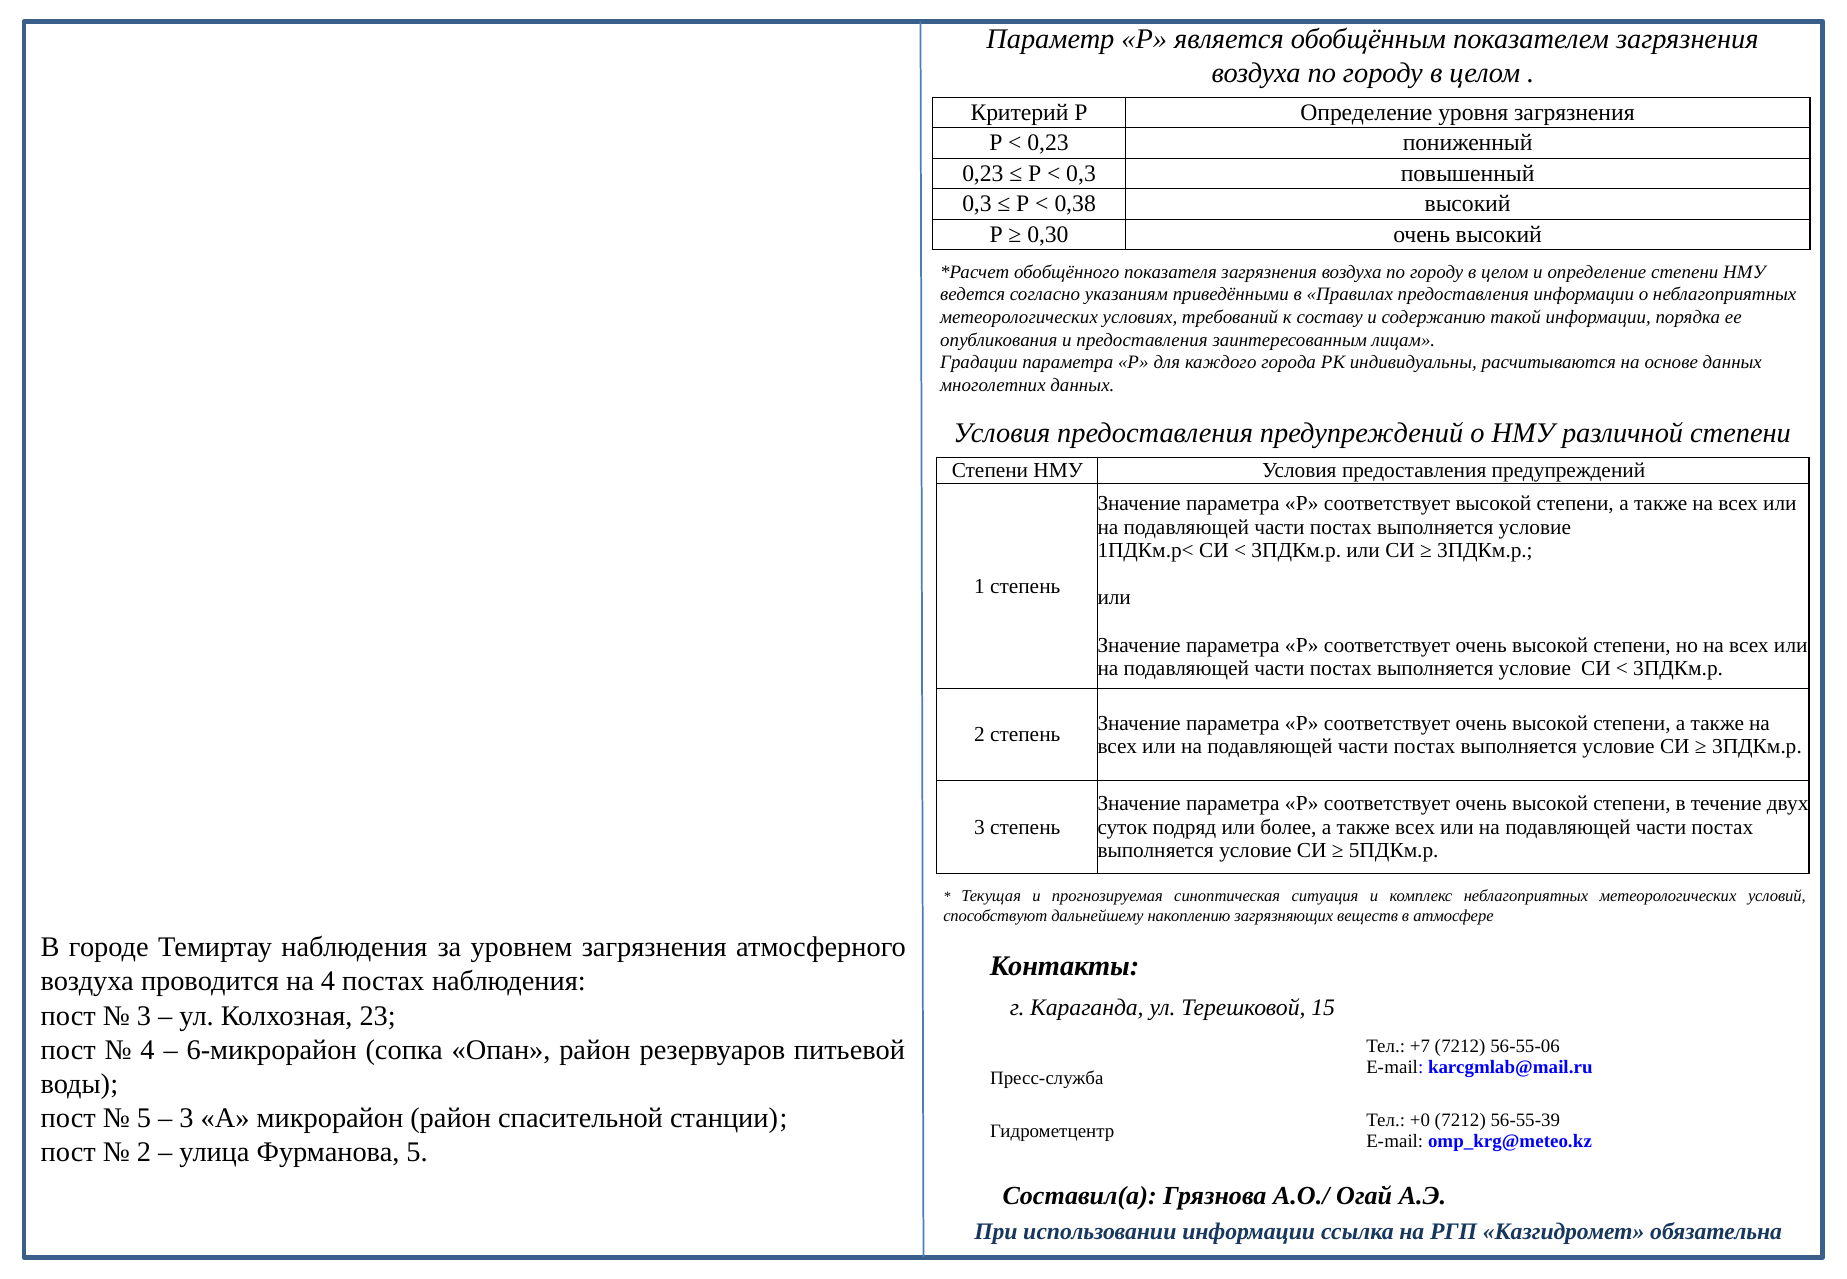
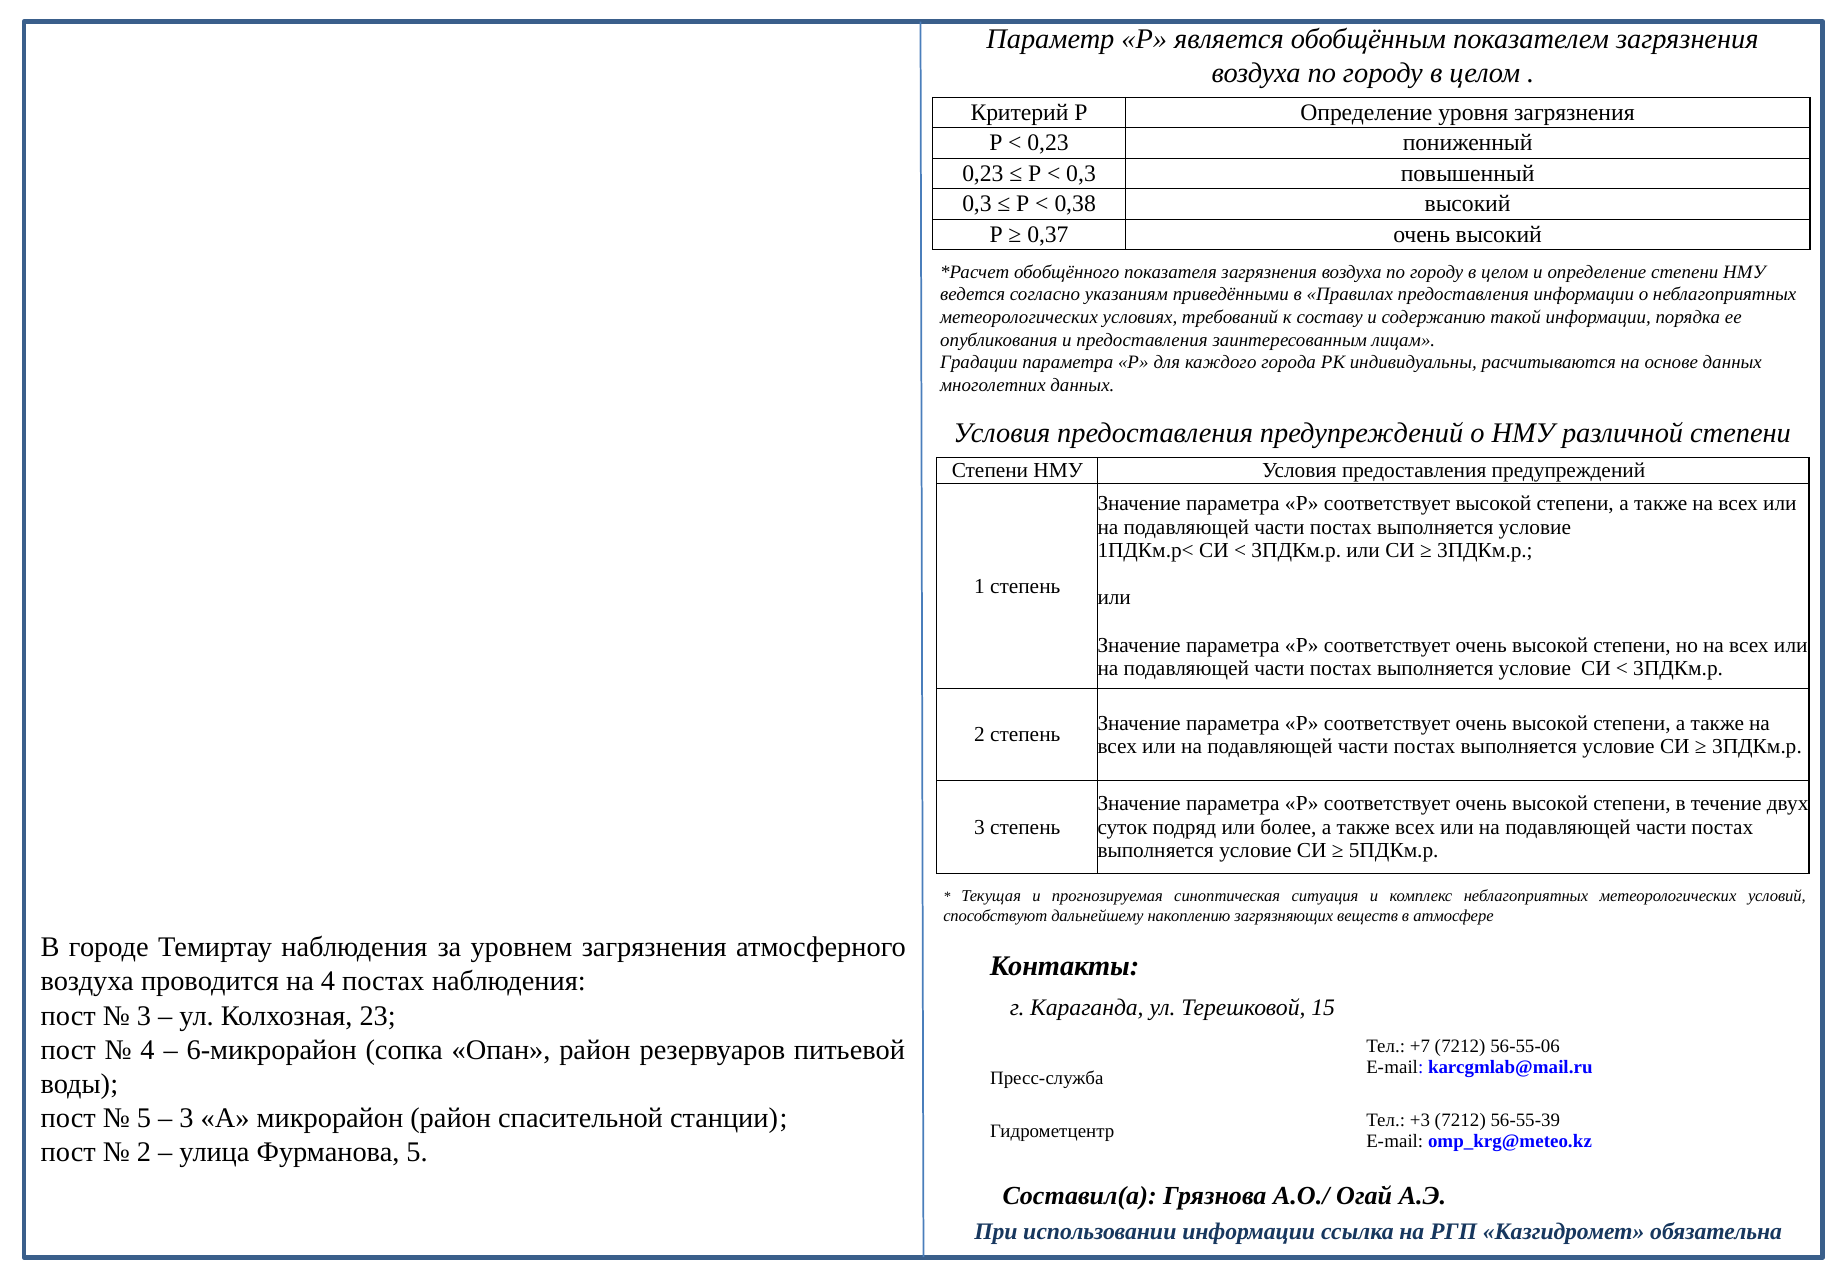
0,30: 0,30 -> 0,37
+0: +0 -> +3
